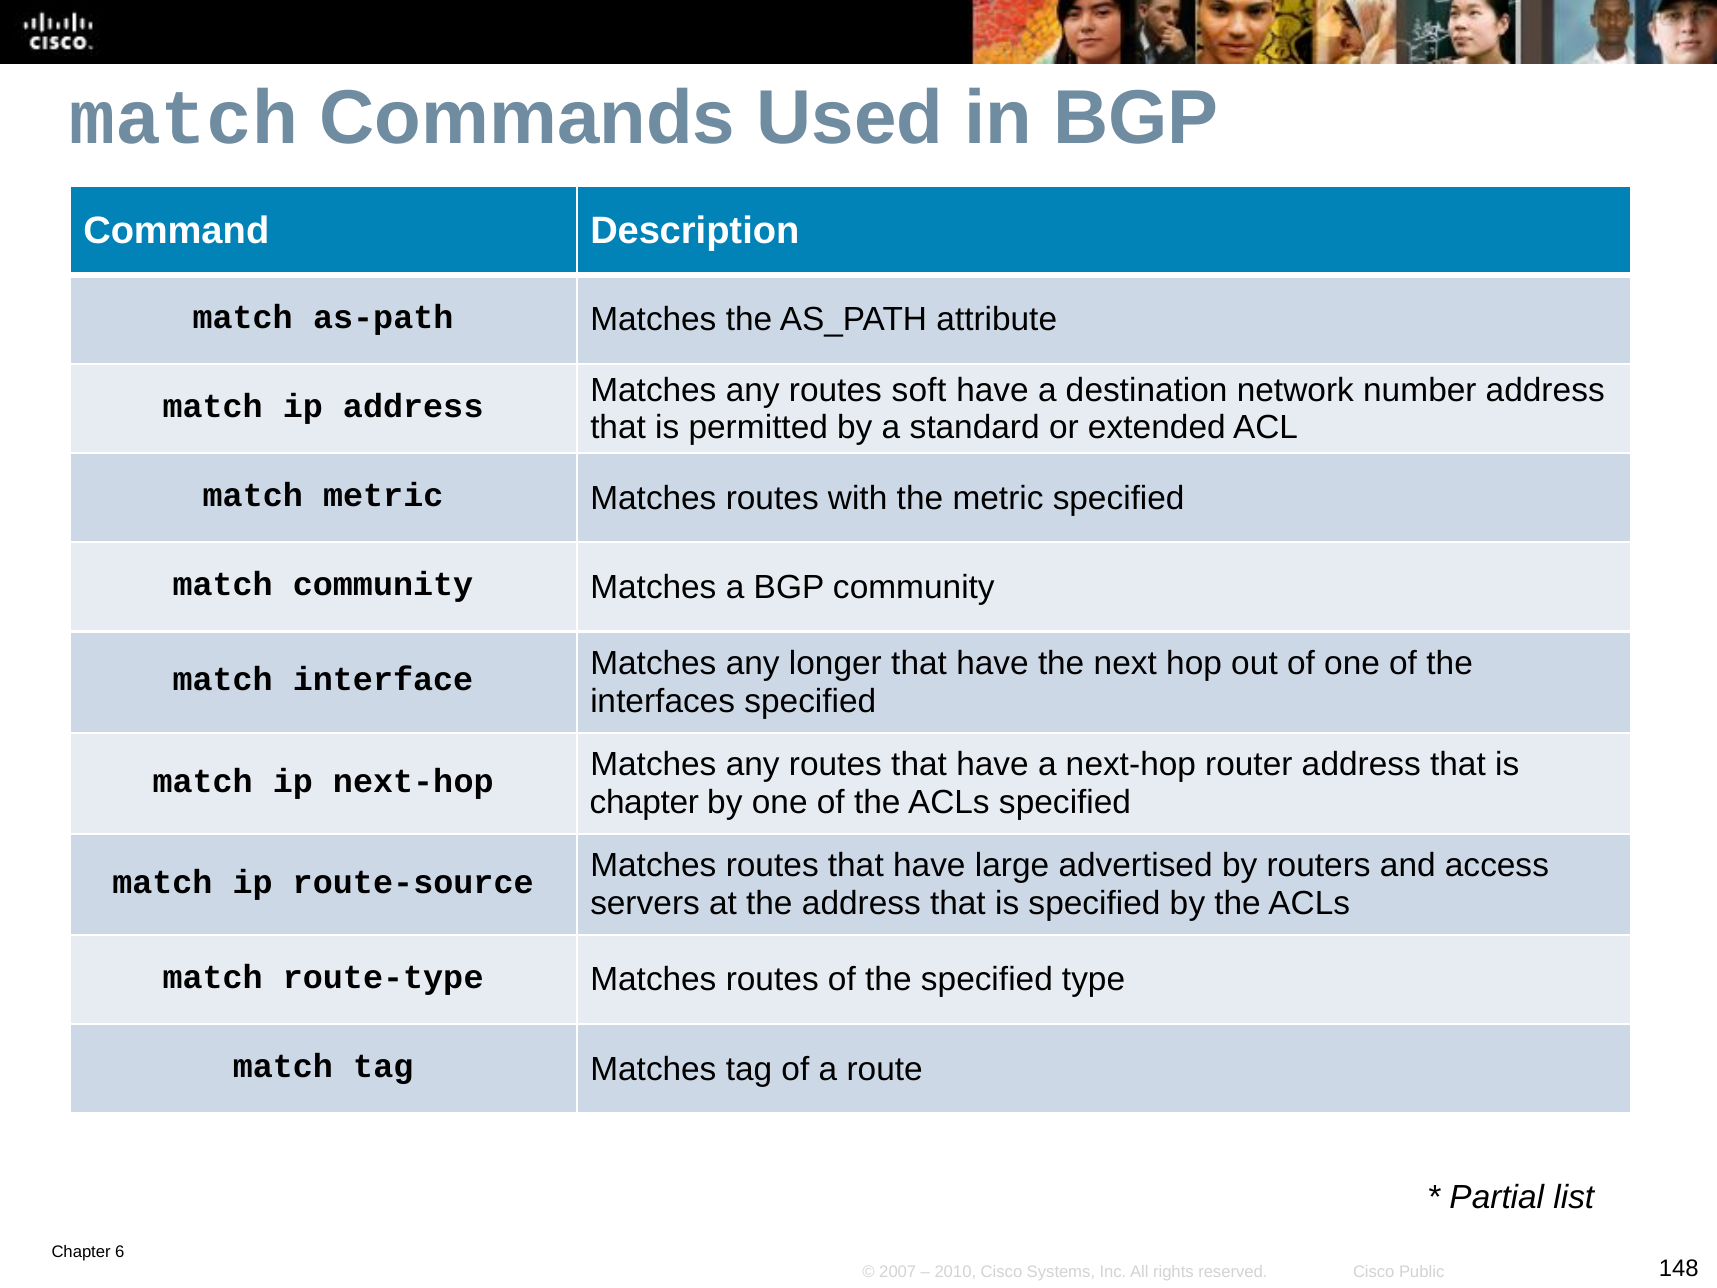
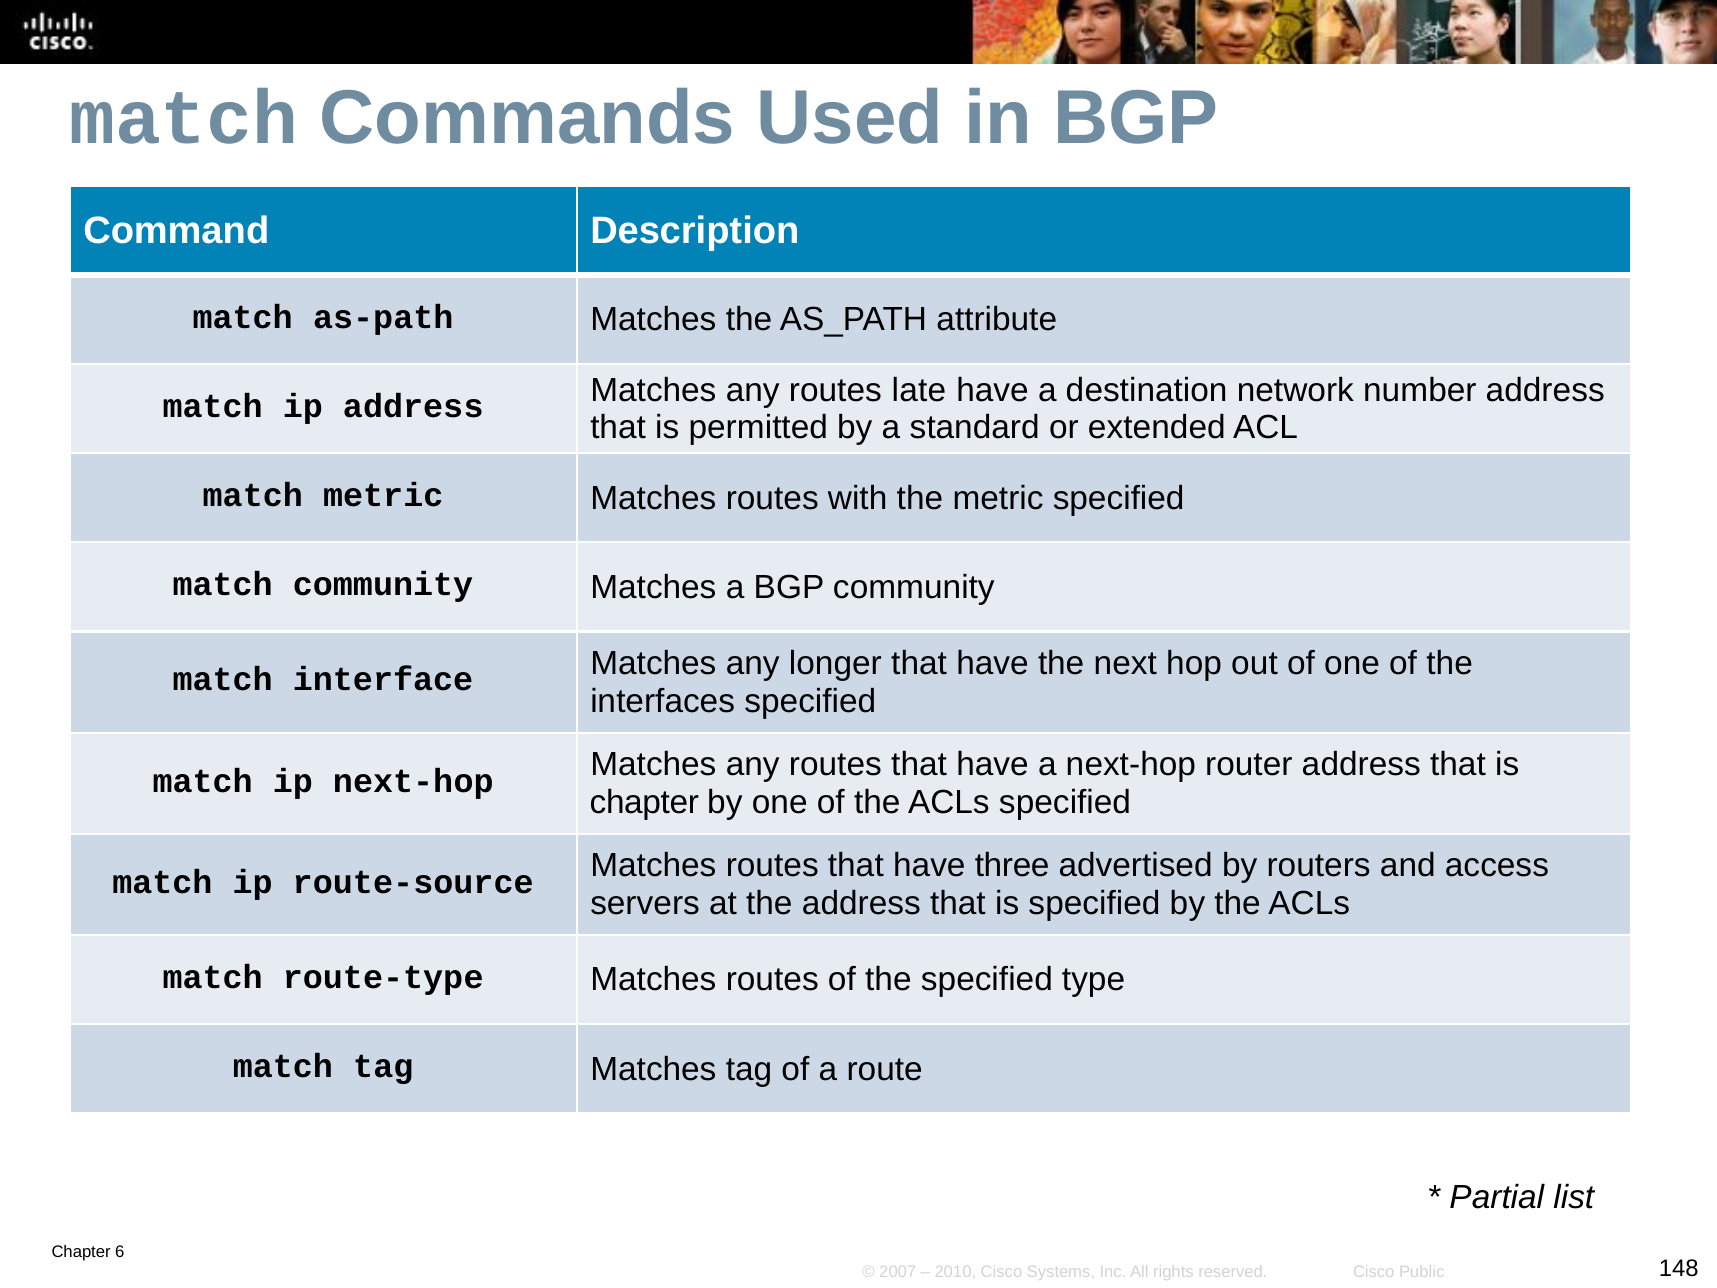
soft: soft -> late
large: large -> three
